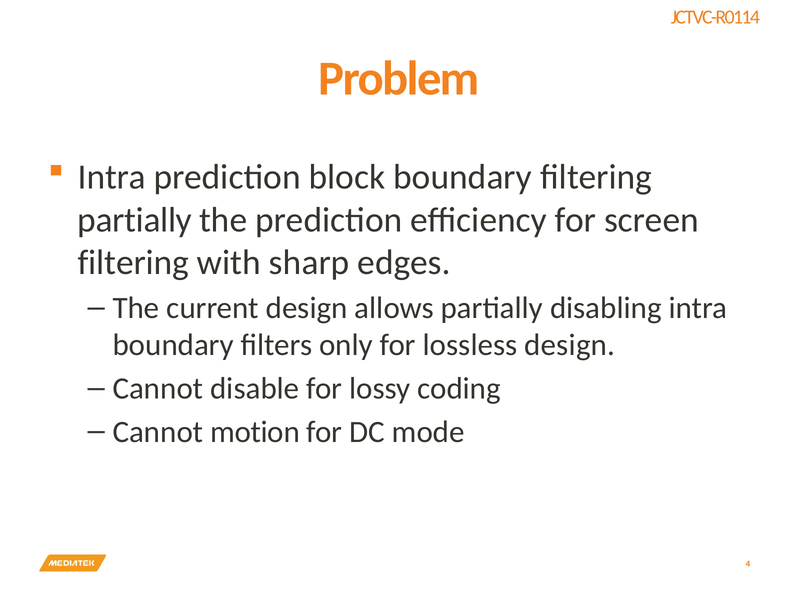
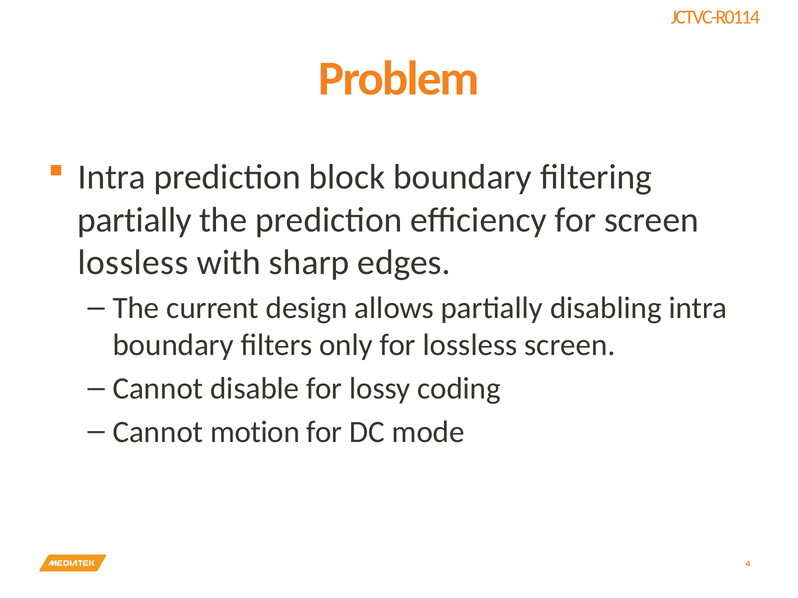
filtering at (133, 263): filtering -> lossless
lossless design: design -> screen
